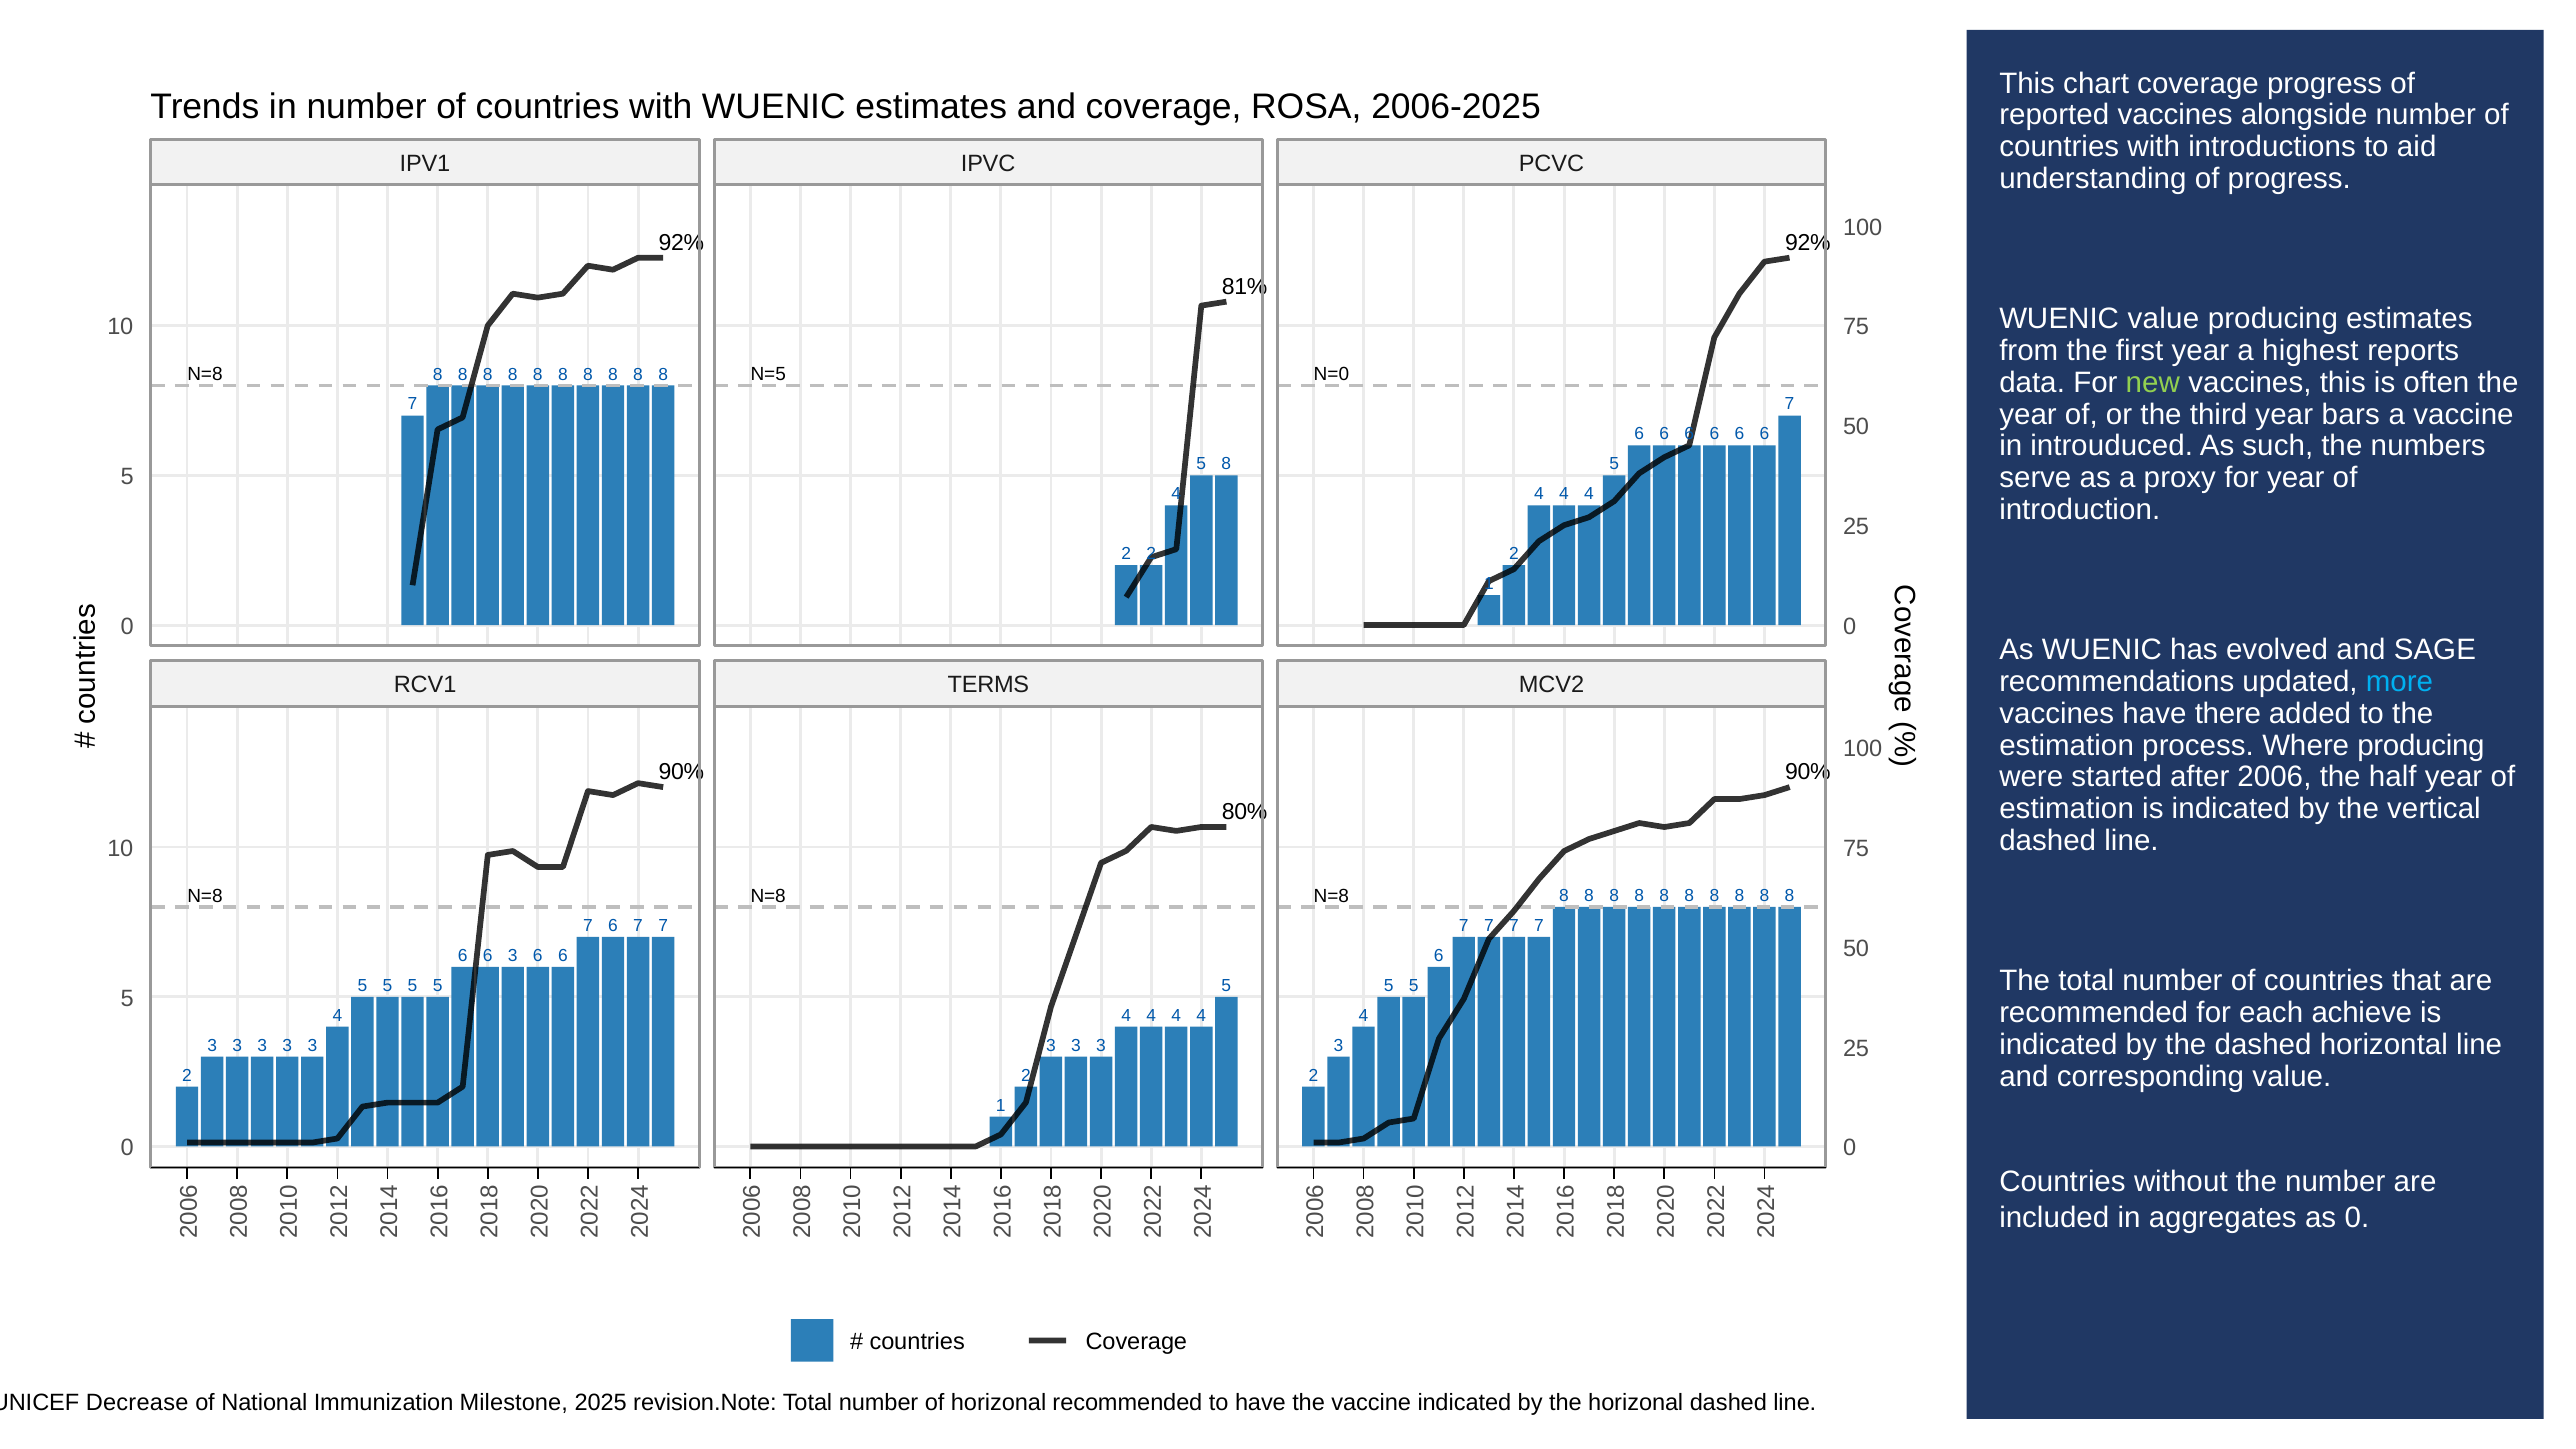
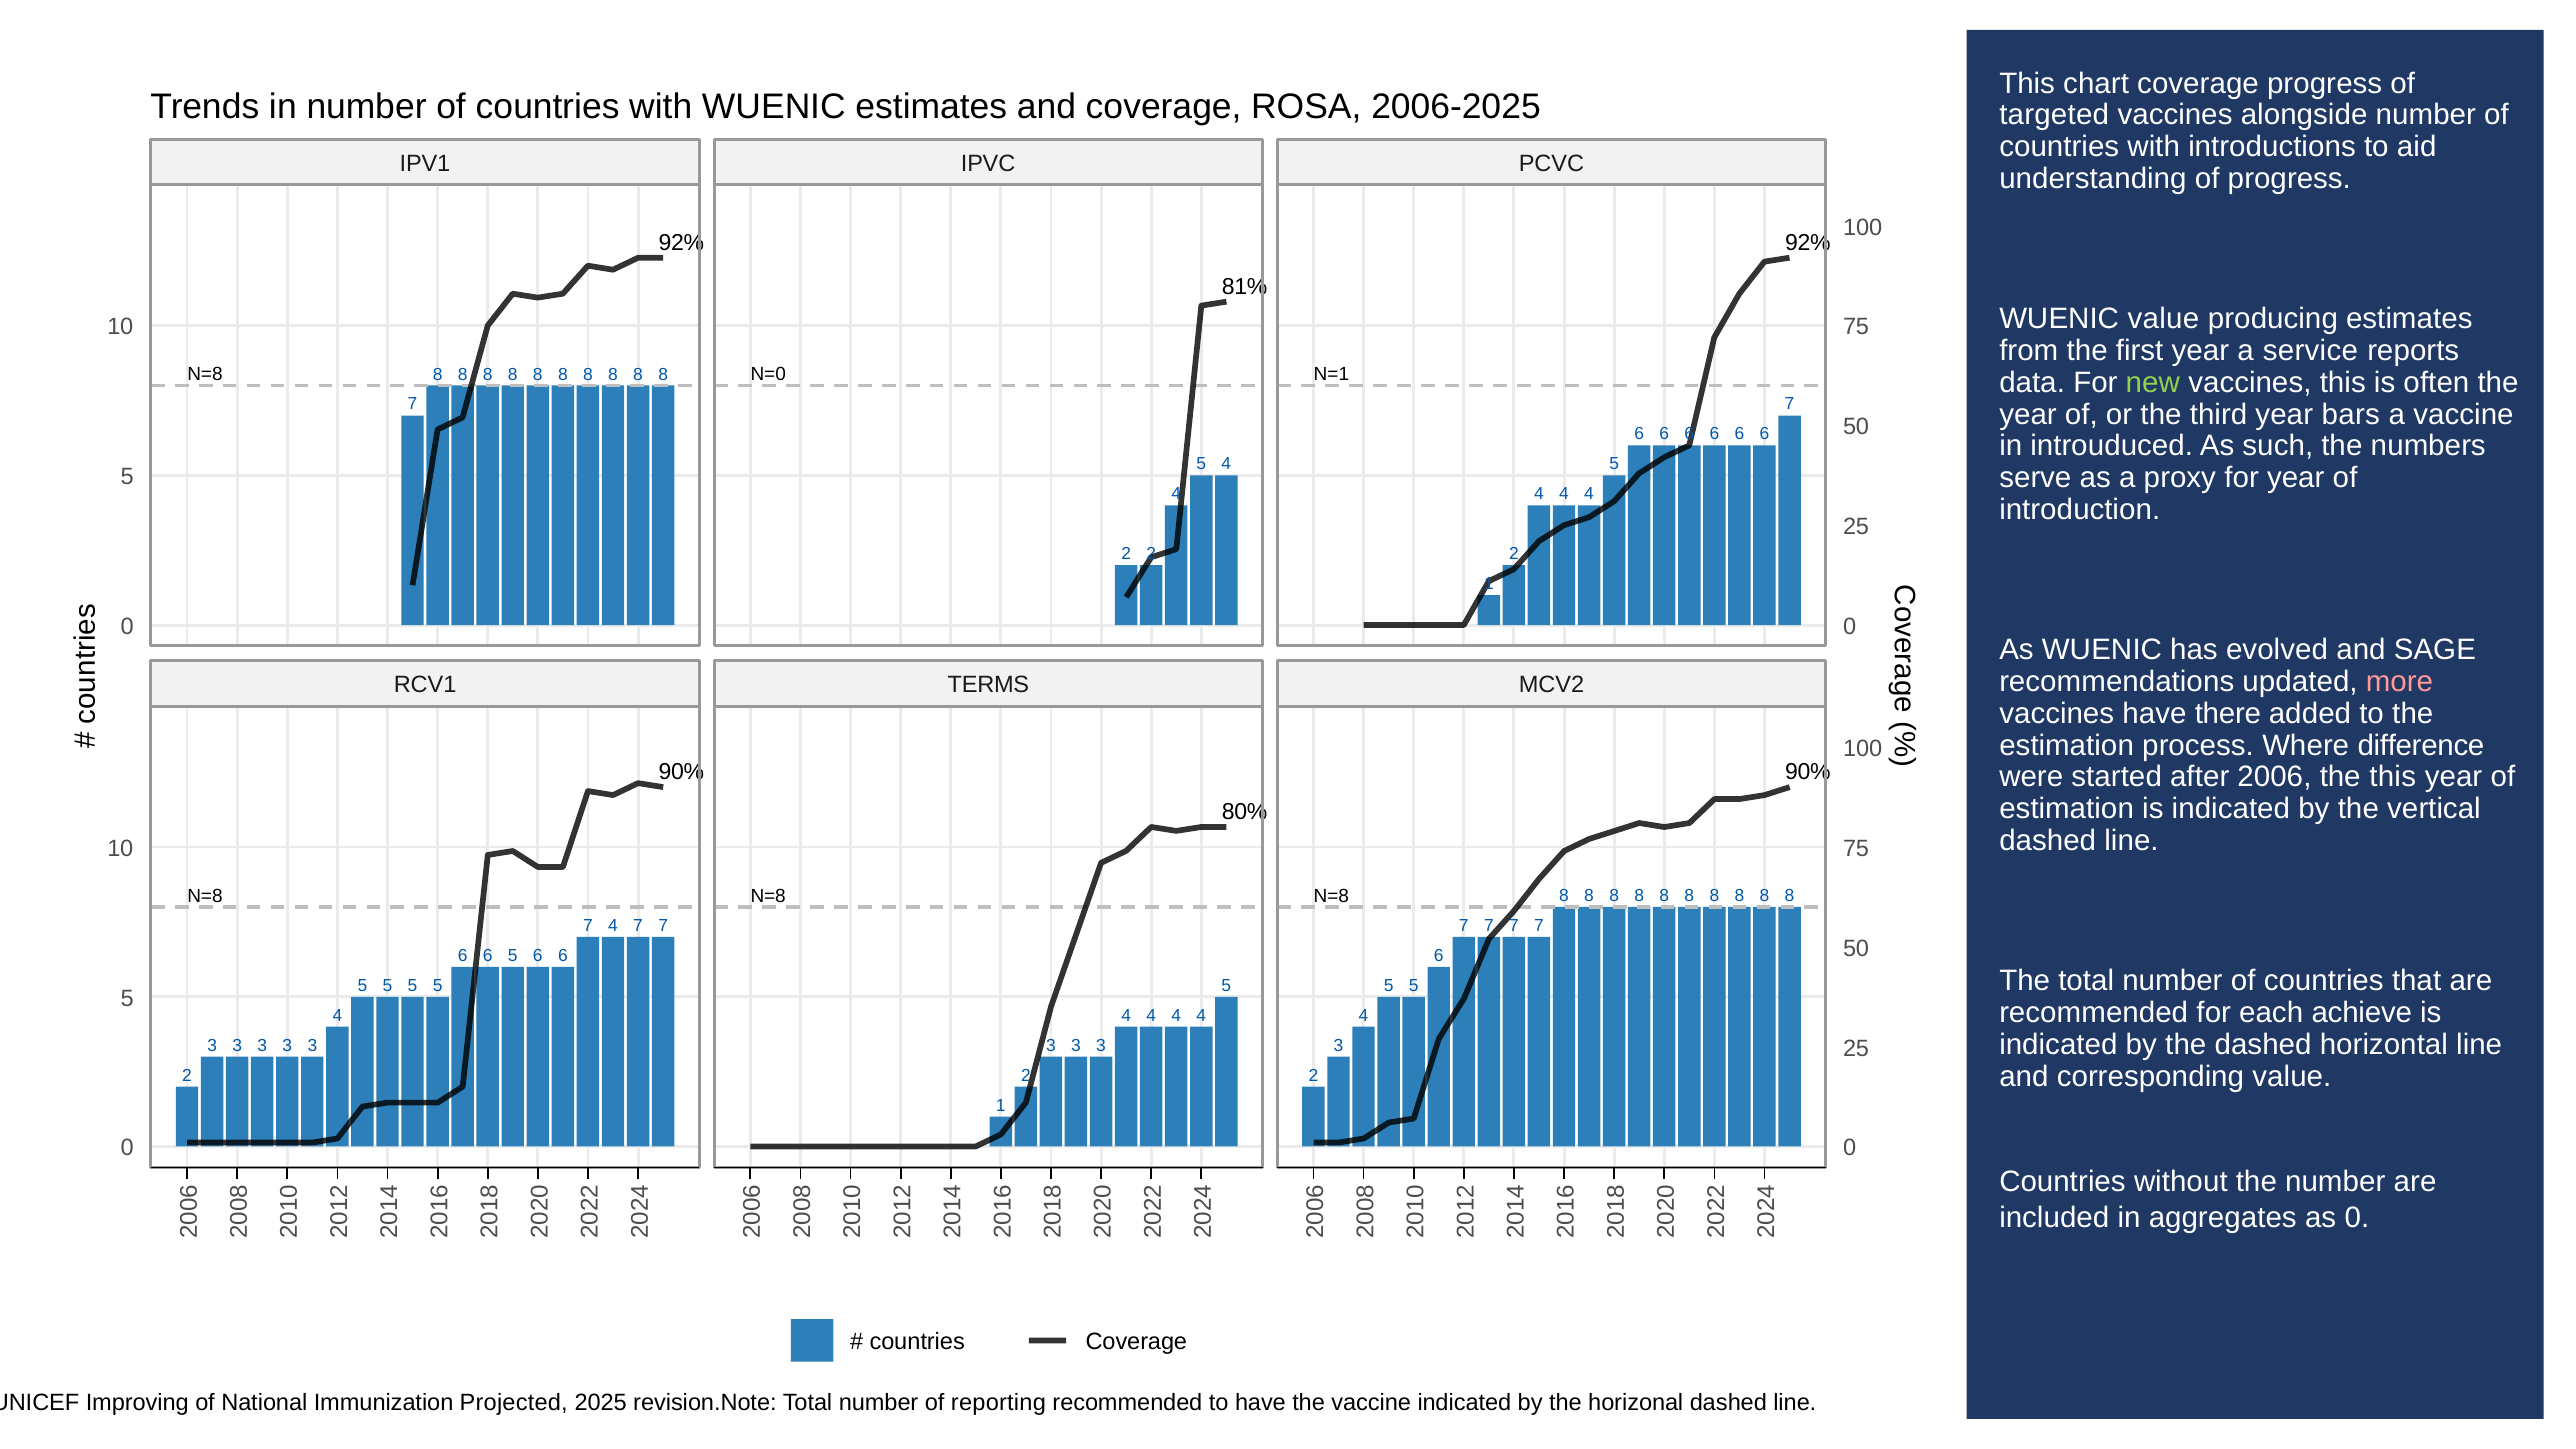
reported: reported -> targeted
highest: highest -> service
N=5: N=5 -> N=0
N=0: N=0 -> N=1
5 8: 8 -> 4
more colour: light blue -> pink
Where producing: producing -> difference
the half: half -> this
7 6: 6 -> 4
6 3: 3 -> 5
Decrease: Decrease -> Improving
Milestone: Milestone -> Projected
of horizonal: horizonal -> reporting
